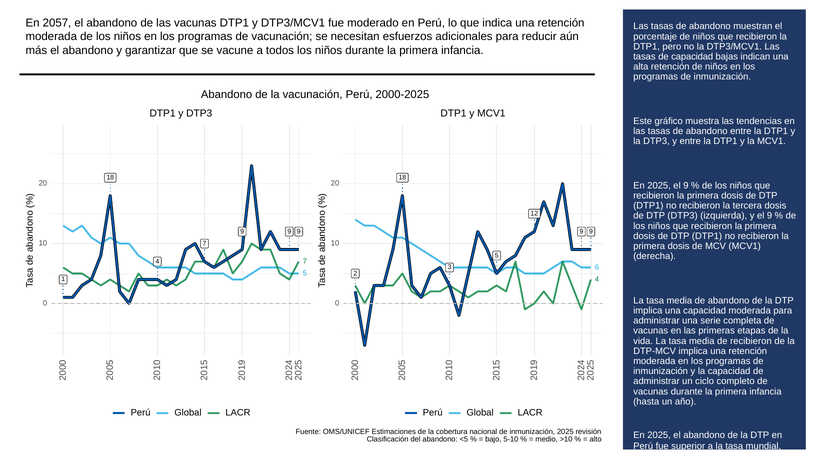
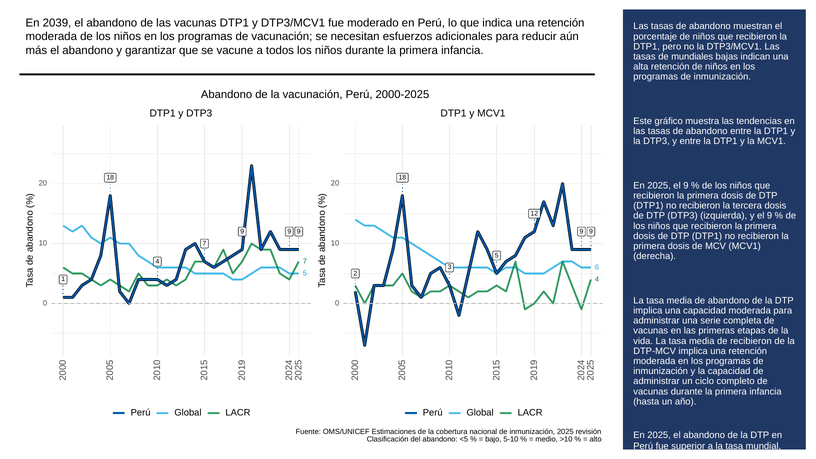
2057: 2057 -> 2039
de capacidad: capacidad -> mundiales
